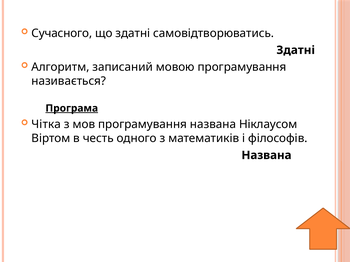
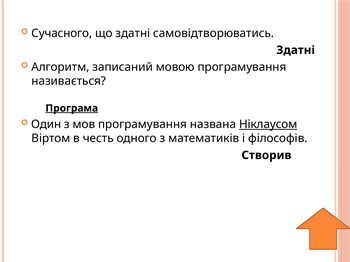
Чітка: Чітка -> Один
Ніклаусом underline: none -> present
Названа at (266, 156): Названа -> Створив
